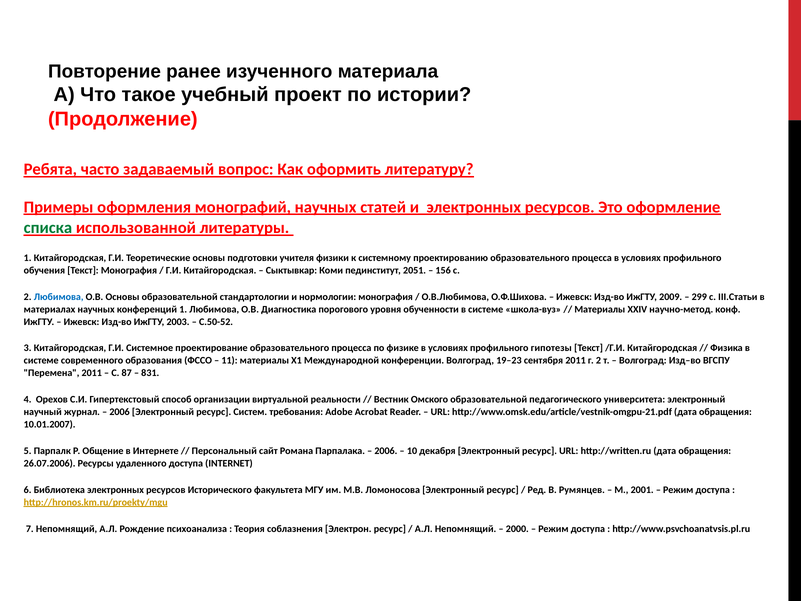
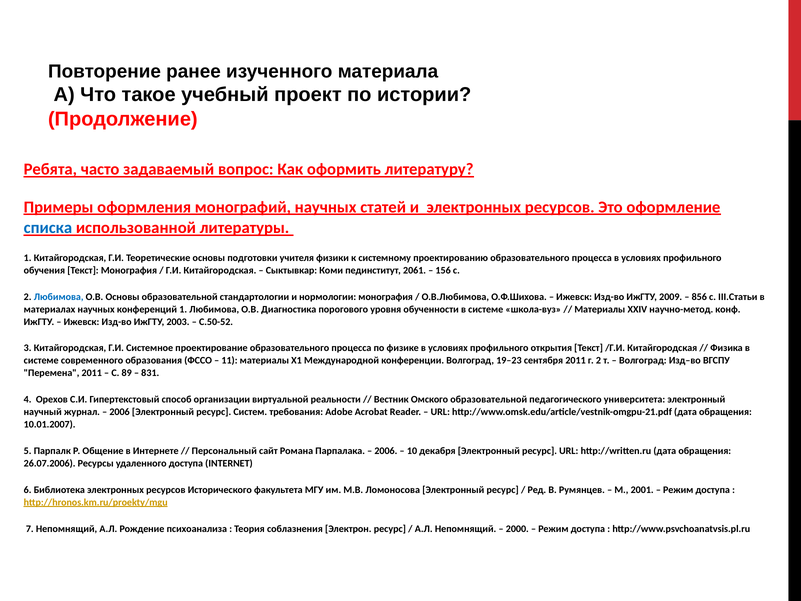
списка colour: green -> blue
2051: 2051 -> 2061
299: 299 -> 856
гипотезы: гипотезы -> открытия
87: 87 -> 89
